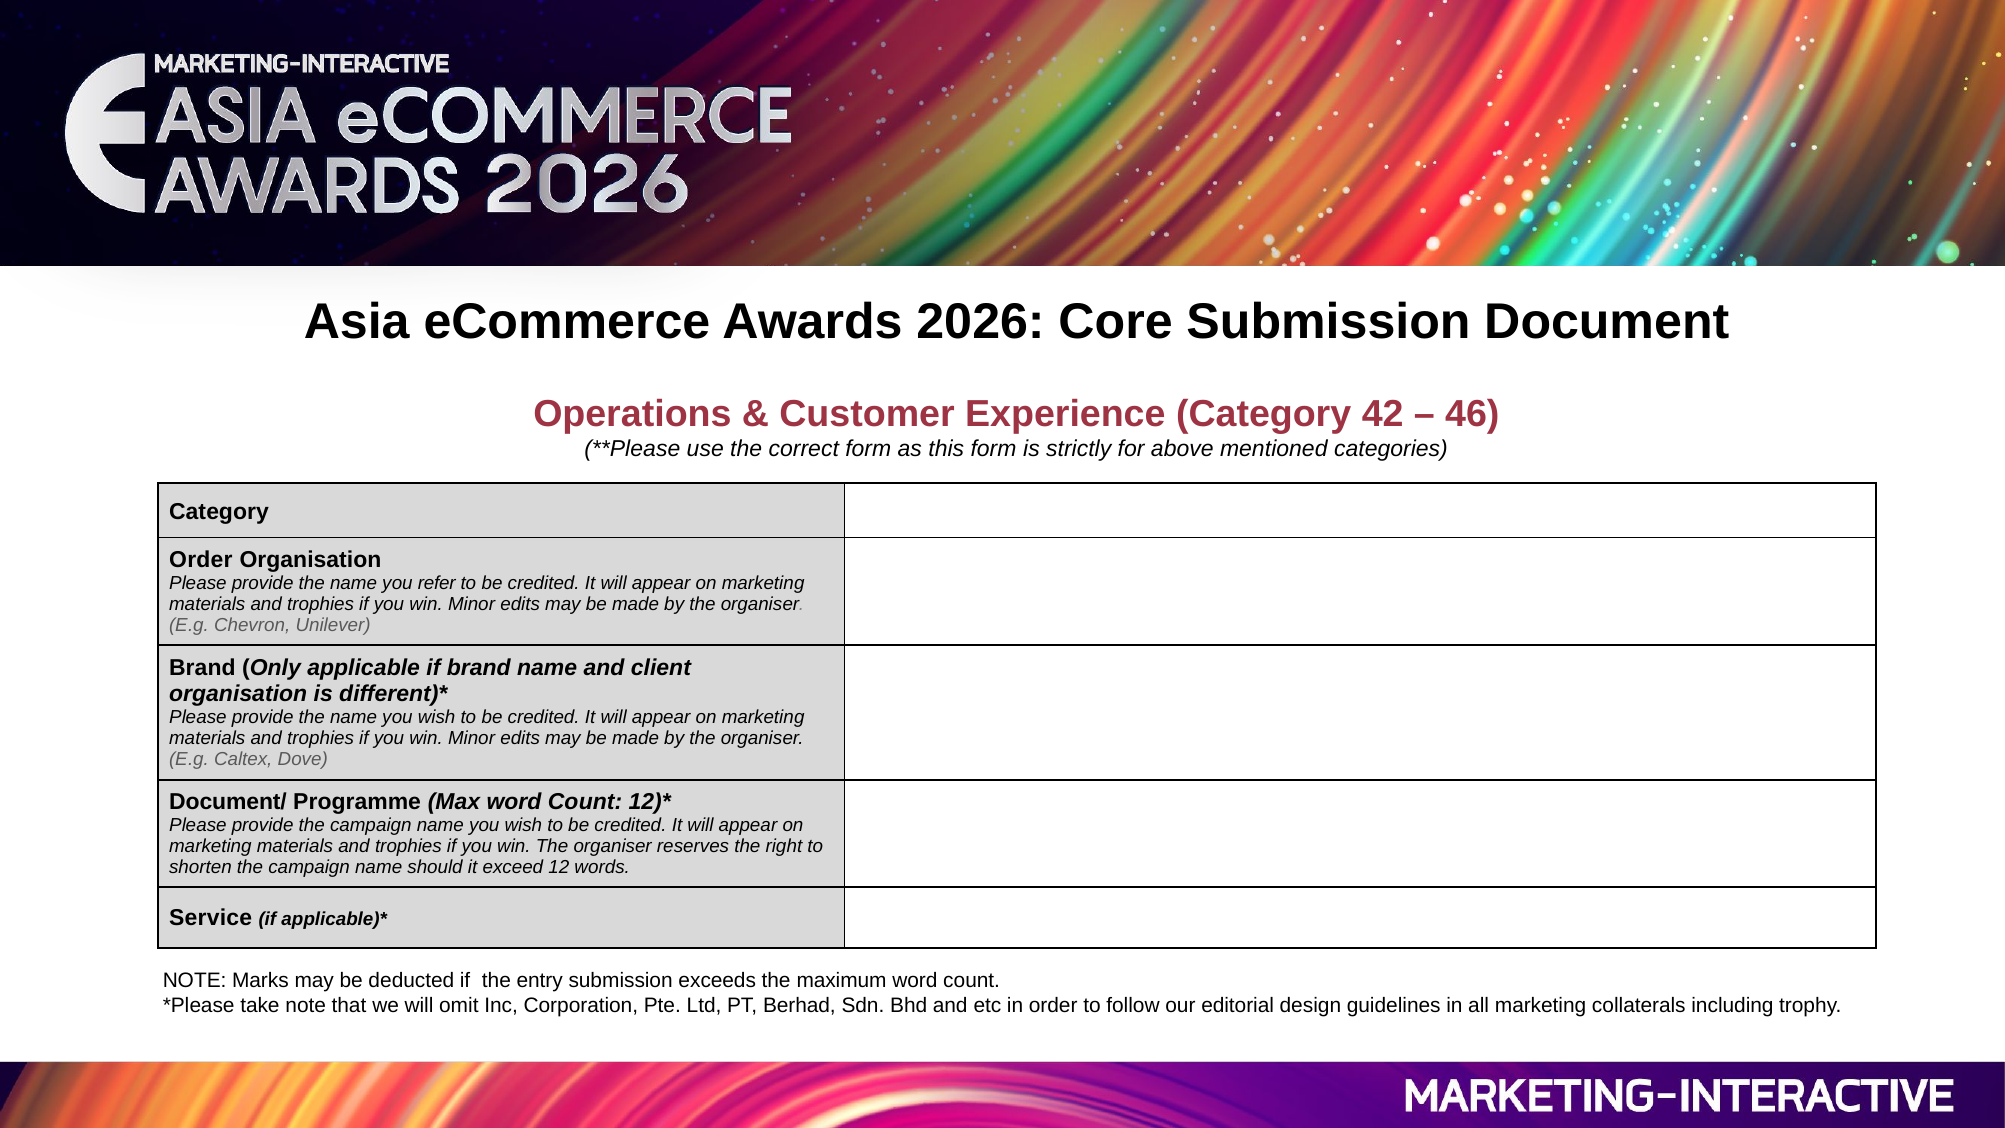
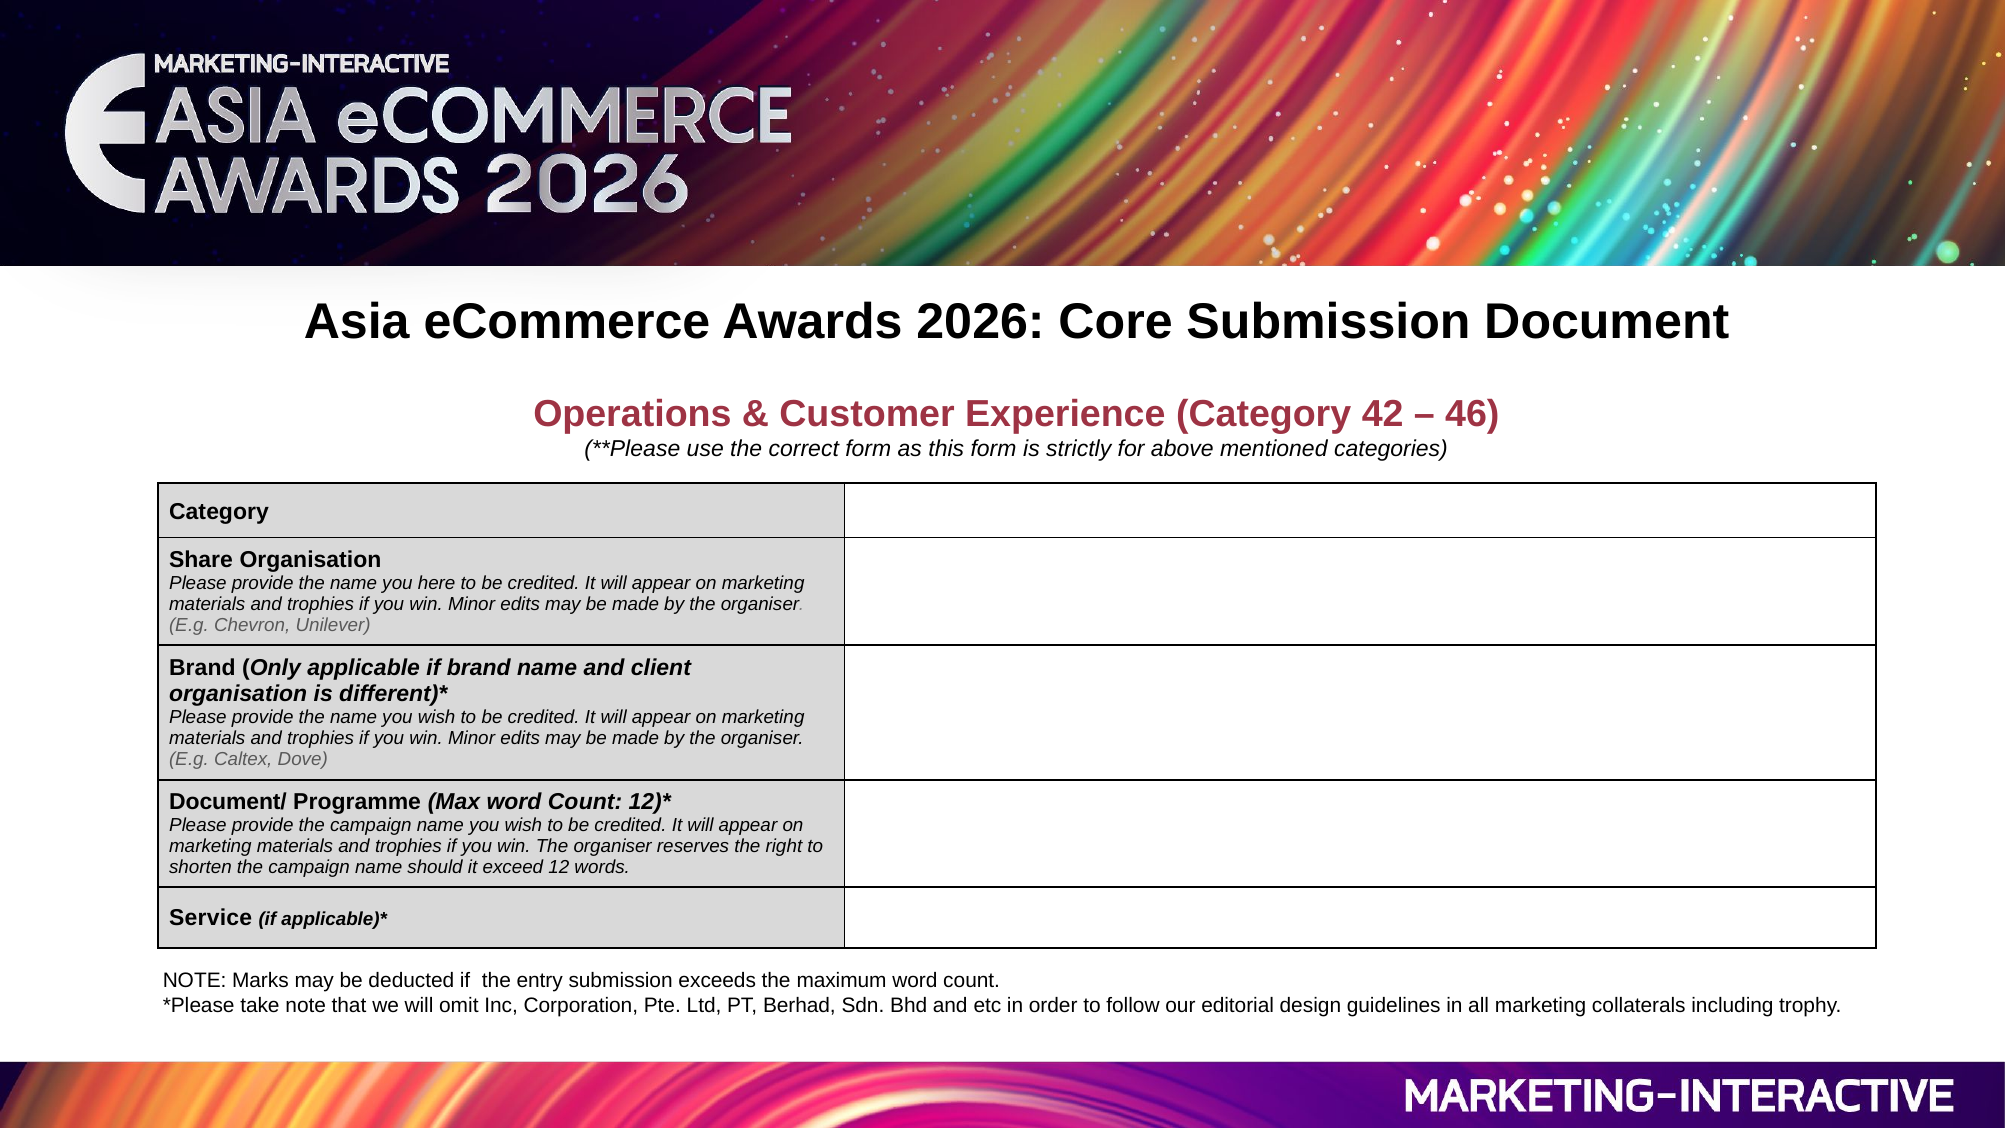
Order at (201, 560): Order -> Share
refer: refer -> here
